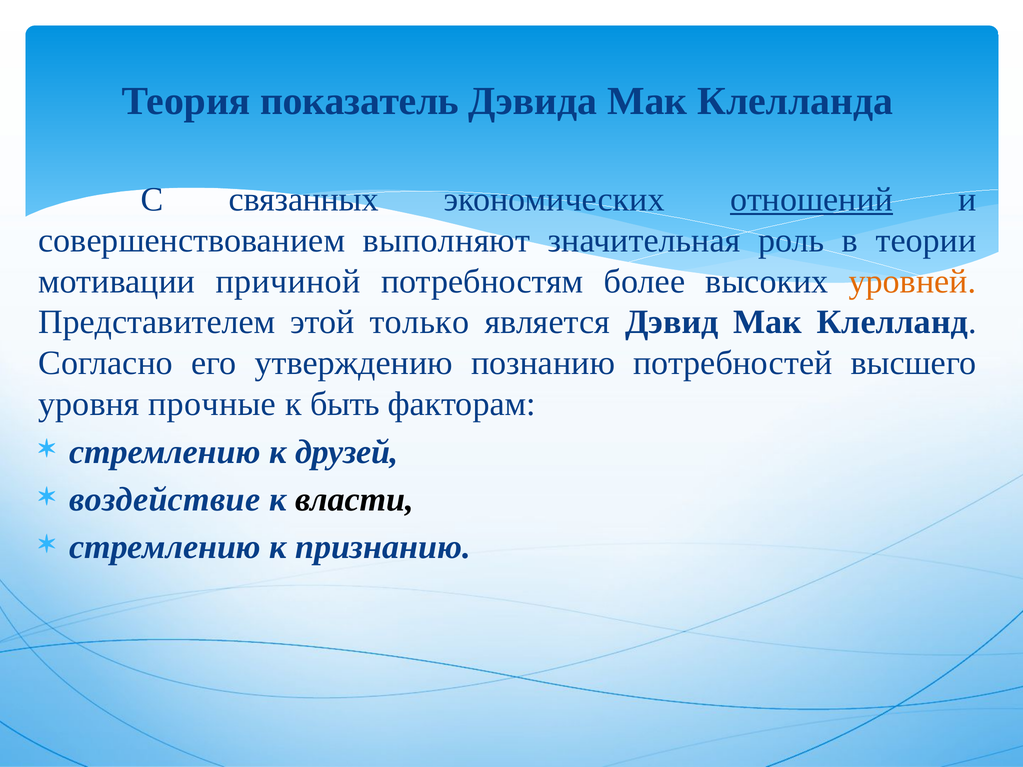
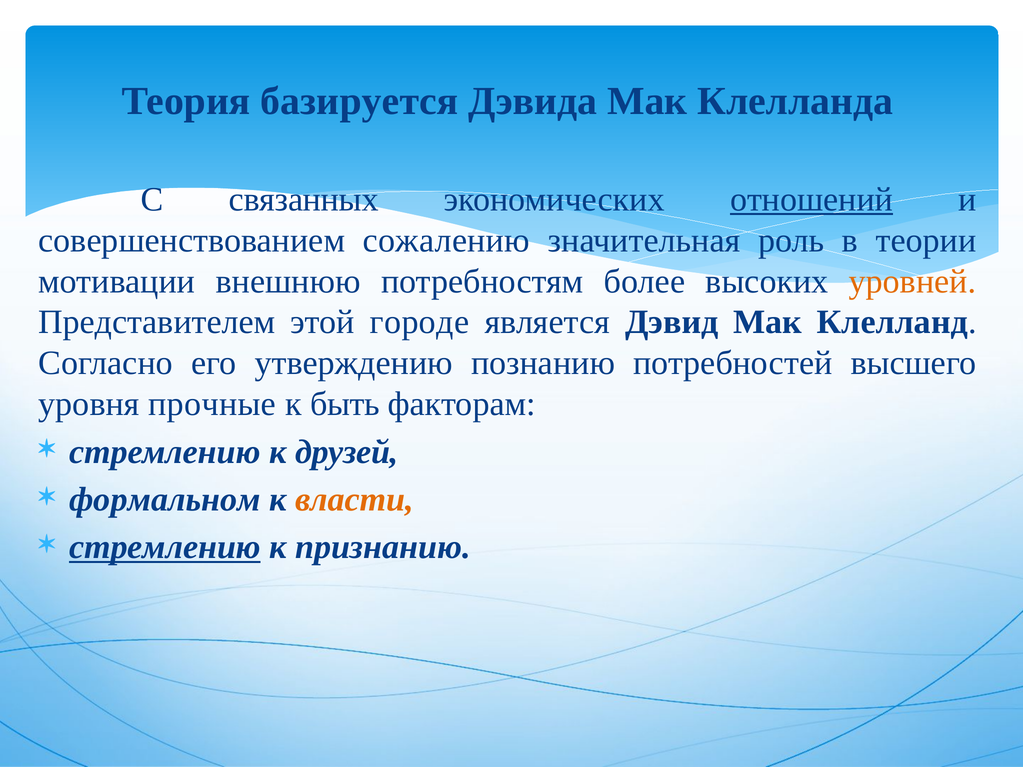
показатель: показатель -> базируется
выполняют: выполняют -> сожалению
причиной: причиной -> внешнюю
только: только -> городе
воздействие: воздействие -> формальном
власти colour: black -> orange
стремлению at (165, 547) underline: none -> present
